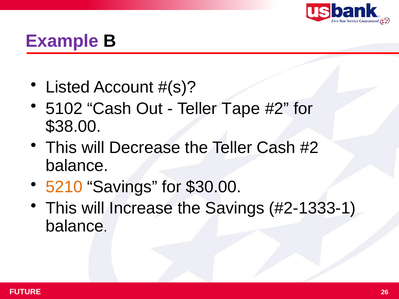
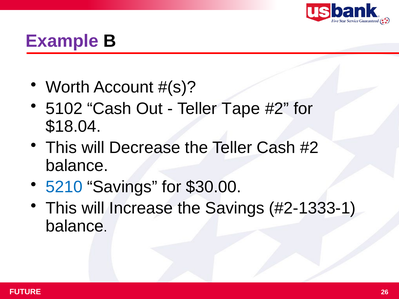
Listed: Listed -> Worth
$38.00: $38.00 -> $18.04
5210 colour: orange -> blue
